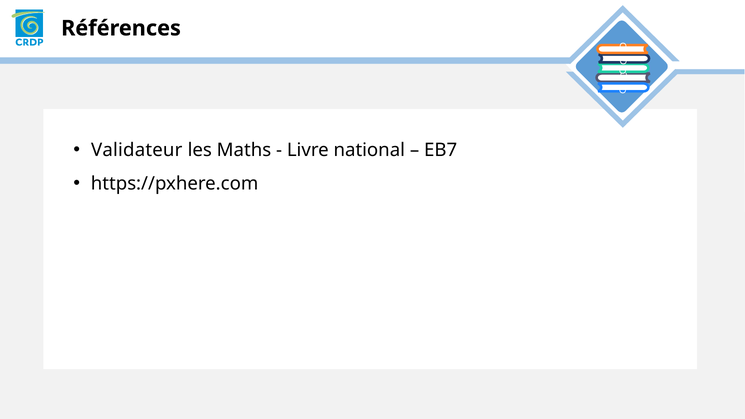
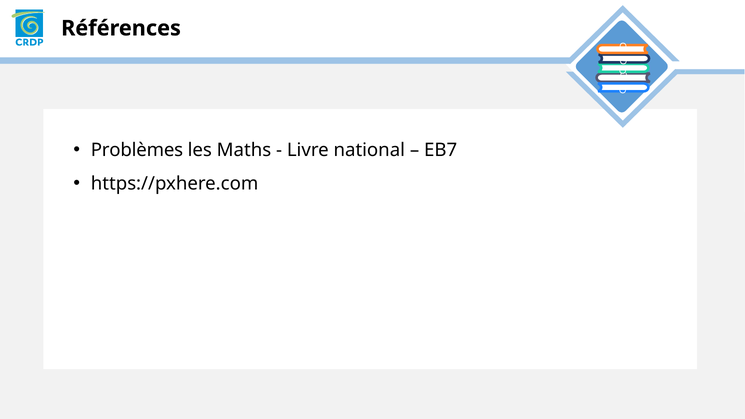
Validateur: Validateur -> Problèmes
